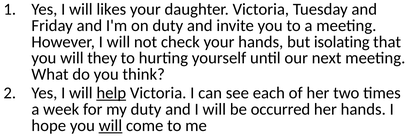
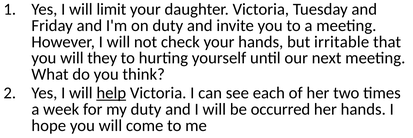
likes: likes -> limit
isolating: isolating -> irritable
will at (110, 125) underline: present -> none
